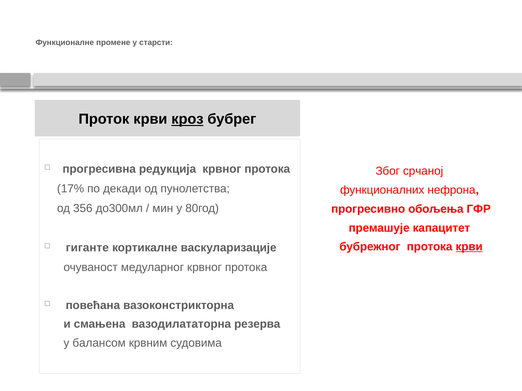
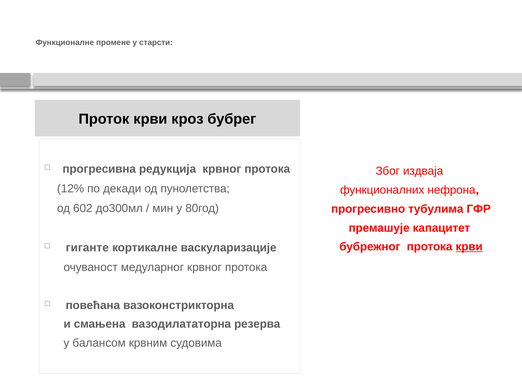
кроз underline: present -> none
срчаној: срчаној -> издваја
17%: 17% -> 12%
356: 356 -> 602
обољења: обољења -> тубулима
